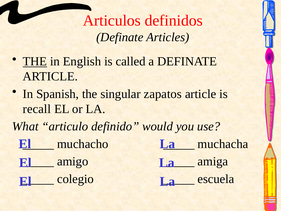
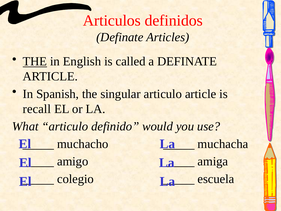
singular zapatos: zapatos -> articulo
